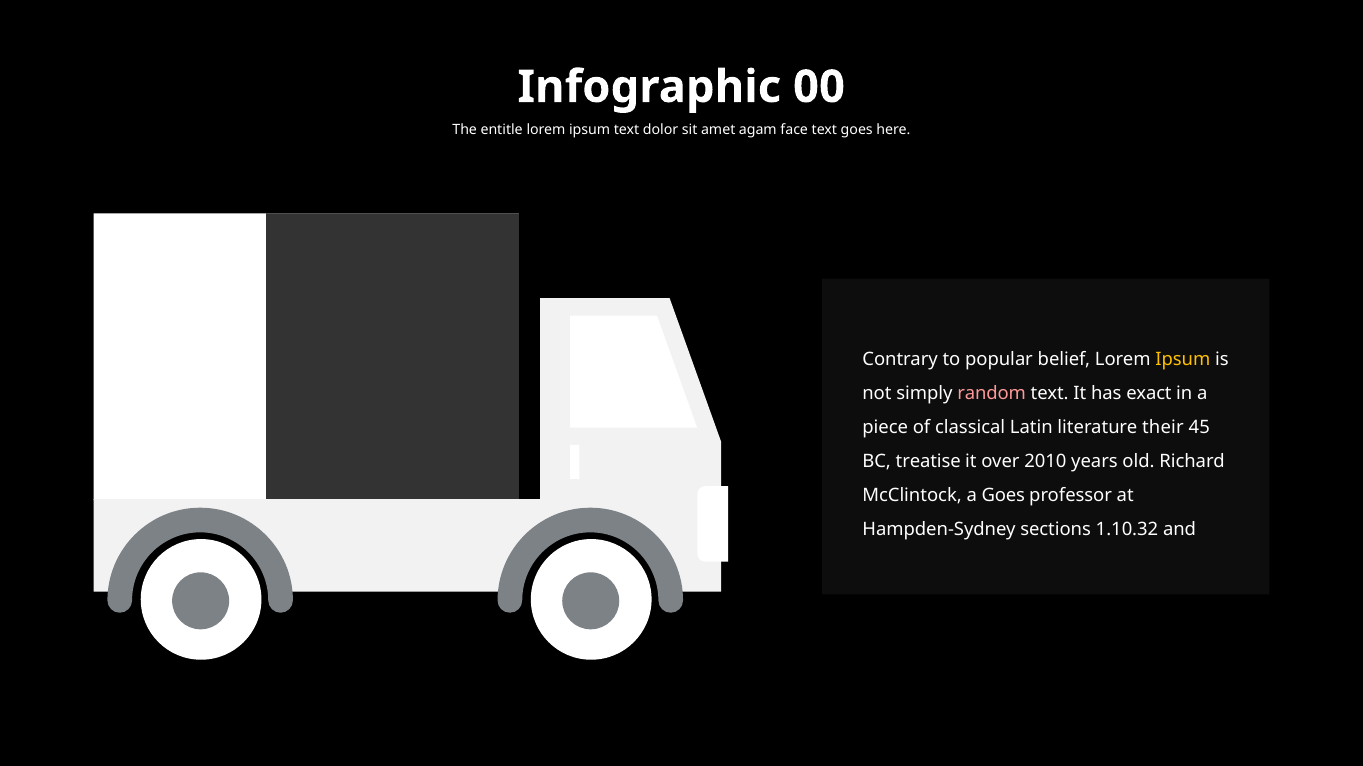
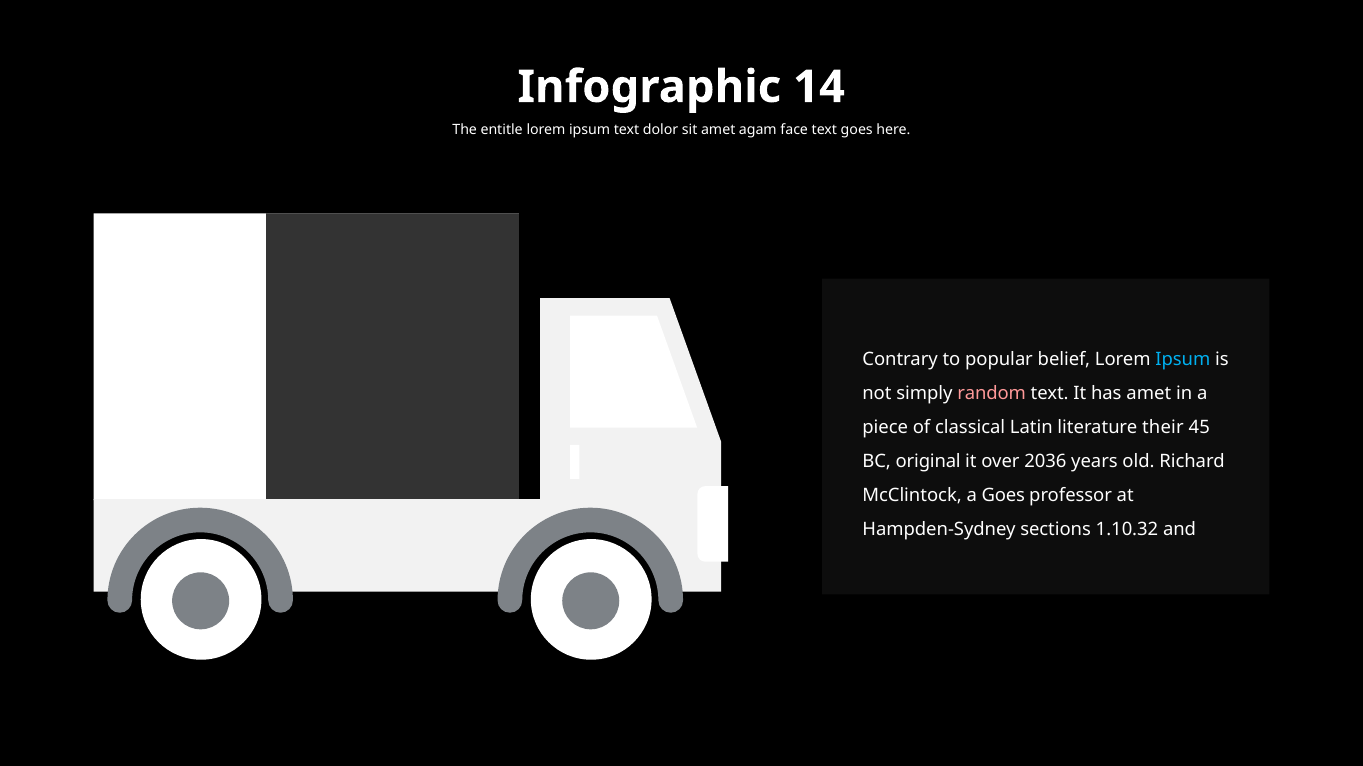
00: 00 -> 14
Ipsum at (1183, 360) colour: yellow -> light blue
has exact: exact -> amet
treatise: treatise -> original
2010: 2010 -> 2036
